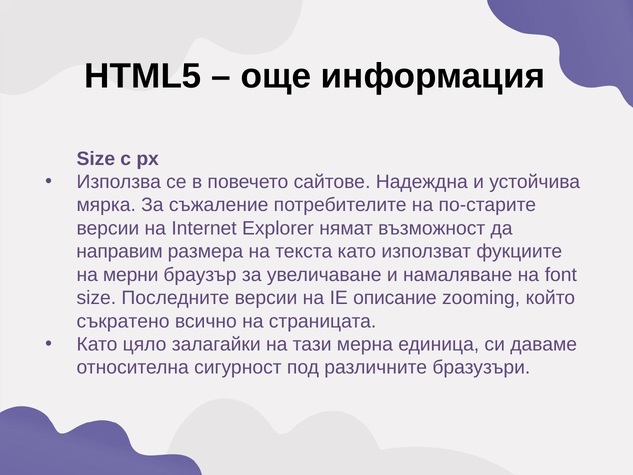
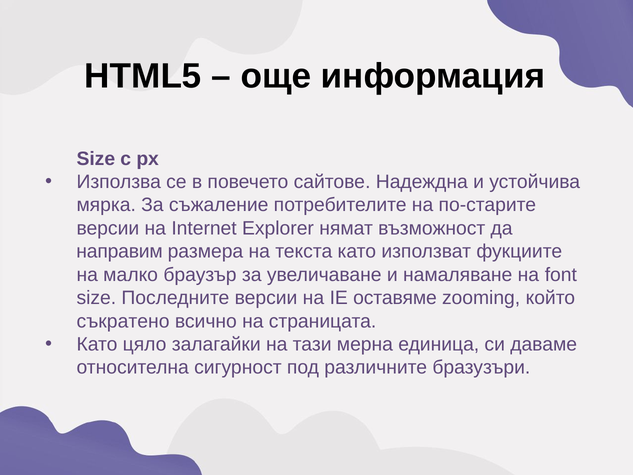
мерни: мерни -> малко
описание: описание -> оставяме
